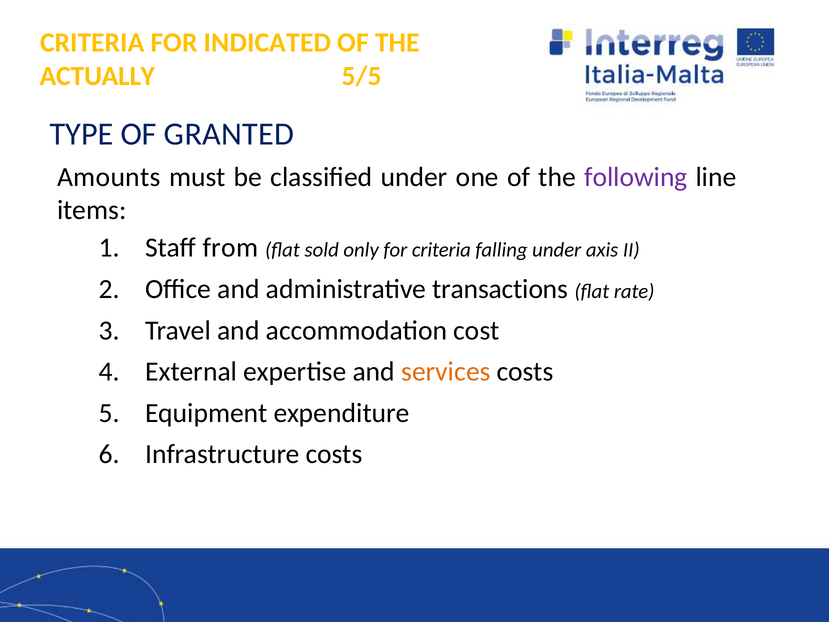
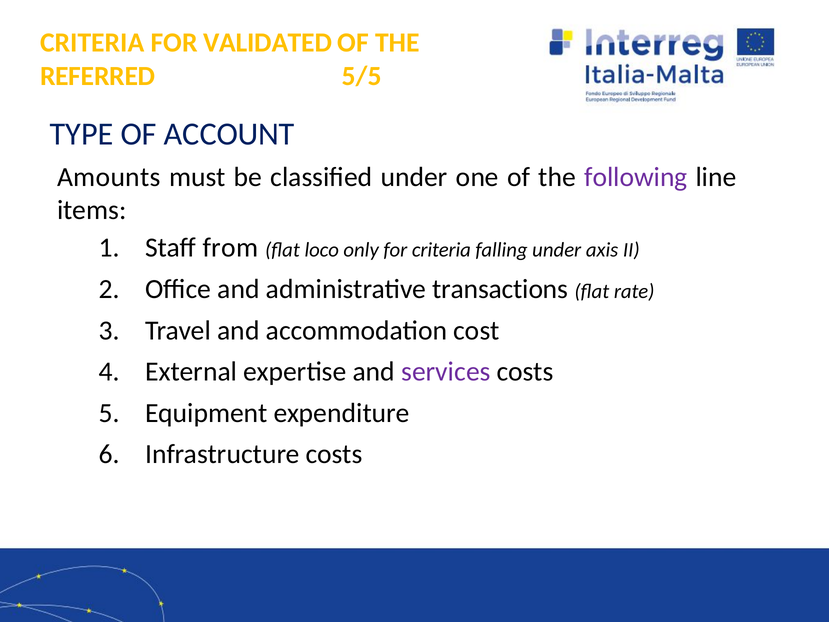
INDICATED: INDICATED -> VALIDATED
ACTUALLY: ACTUALLY -> REFERRED
GRANTED: GRANTED -> ACCOUNT
sold: sold -> loco
services colour: orange -> purple
